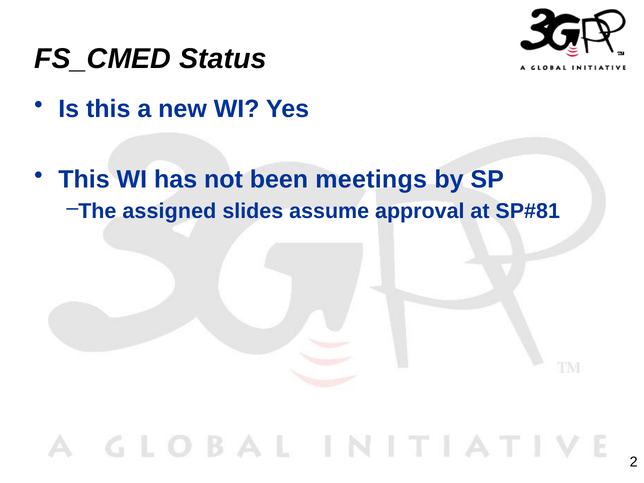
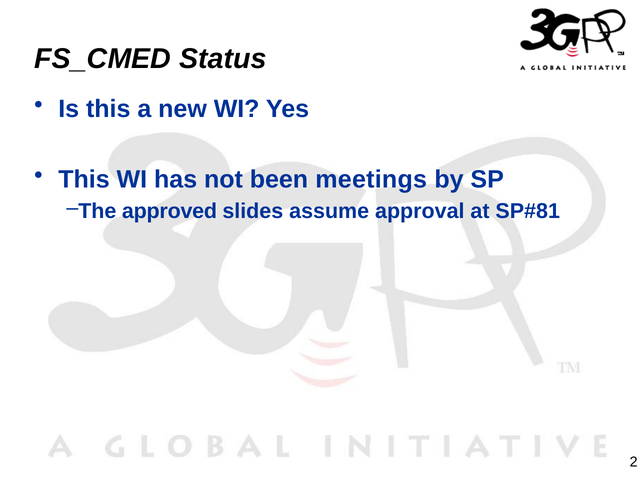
assigned: assigned -> approved
